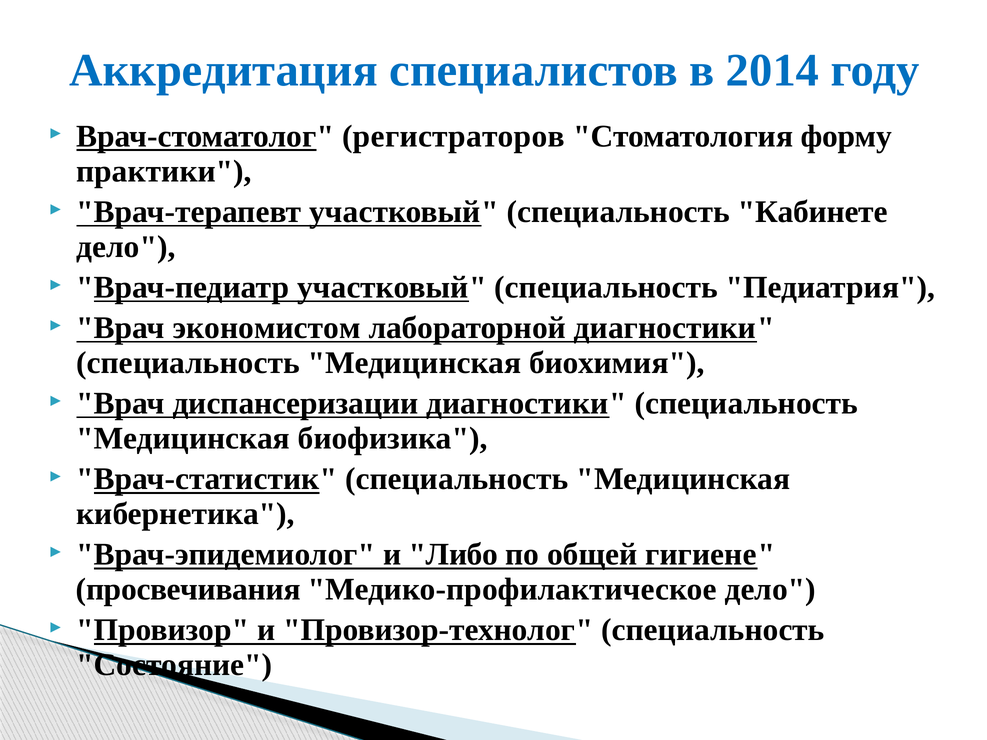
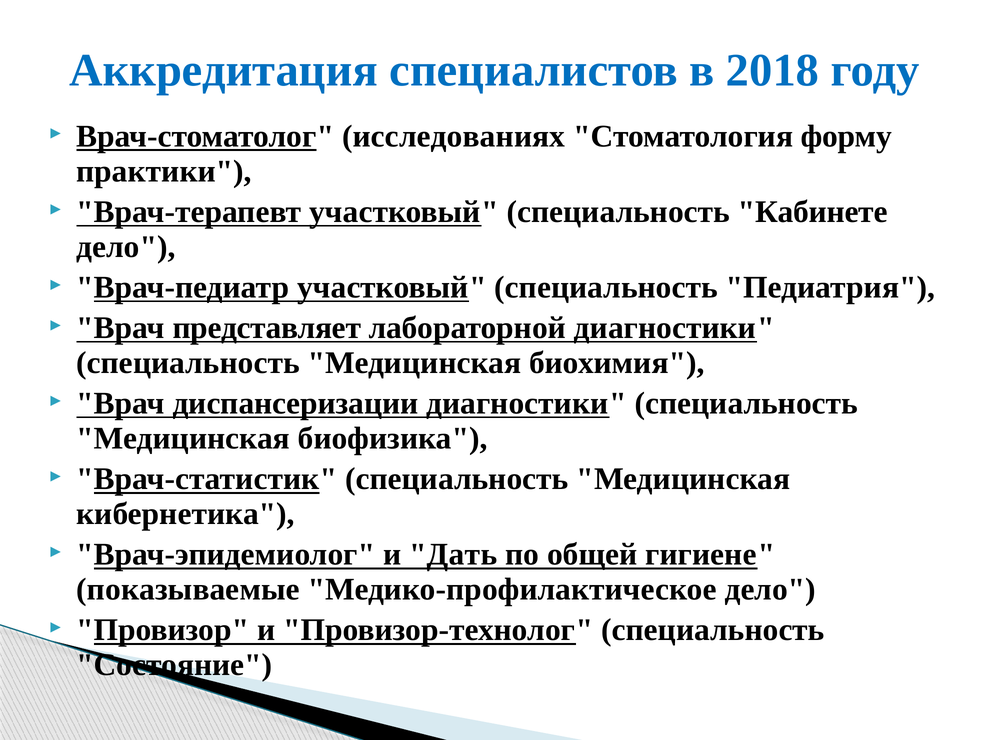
2014: 2014 -> 2018
регистраторов: регистраторов -> исследованиях
экономистом: экономистом -> представляет
Либо: Либо -> Дать
просвечивания: просвечивания -> показываемые
